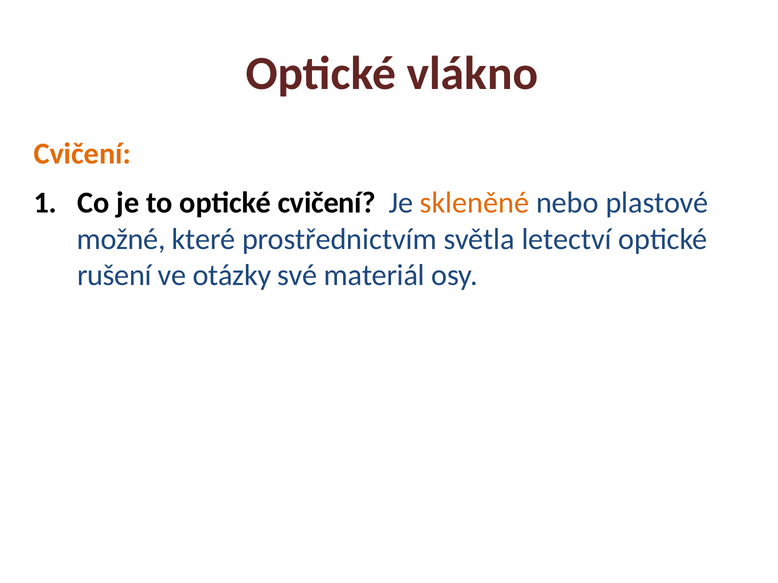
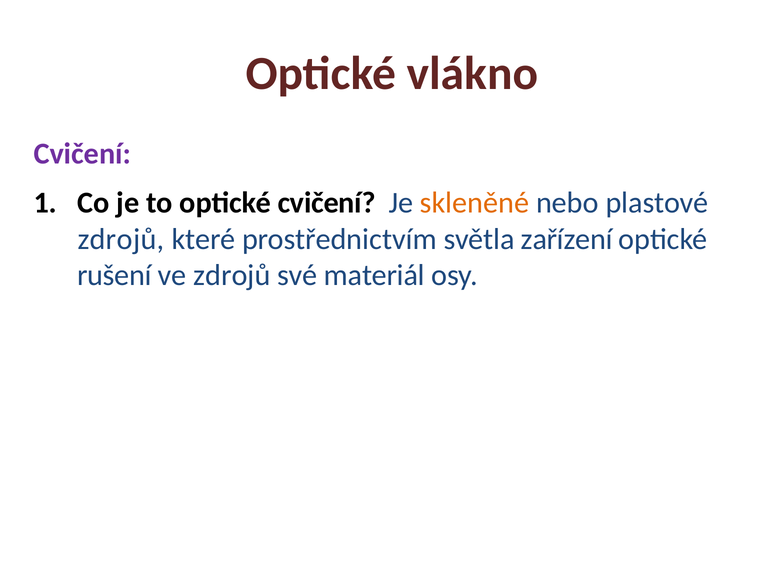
Cvičení at (82, 154) colour: orange -> purple
možné at (121, 239): možné -> zdrojů
letectví: letectví -> zařízení
ve otázky: otázky -> zdrojů
